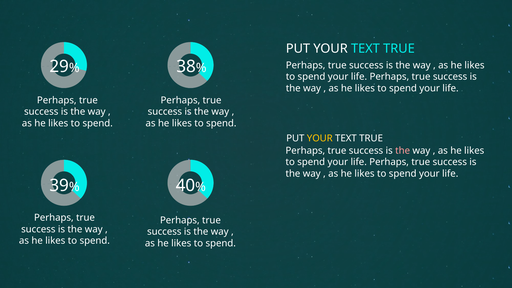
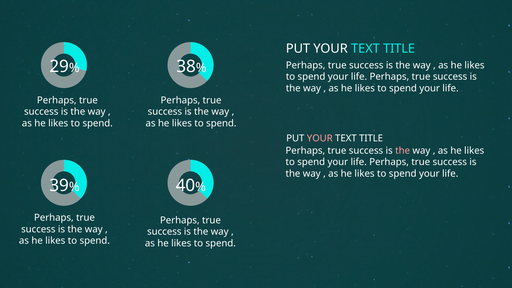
TRUE at (399, 48): TRUE -> TITLE
YOUR at (320, 138) colour: yellow -> pink
TRUE at (371, 138): TRUE -> TITLE
